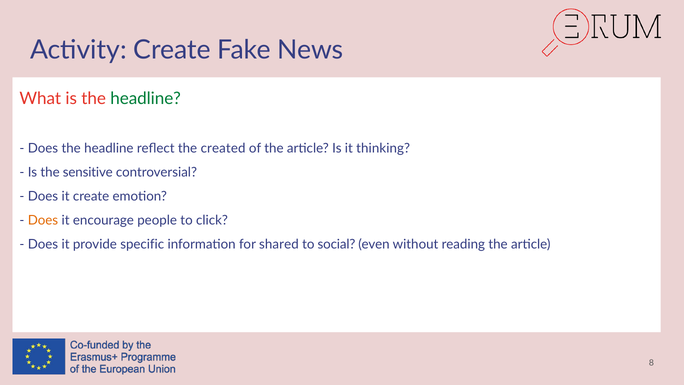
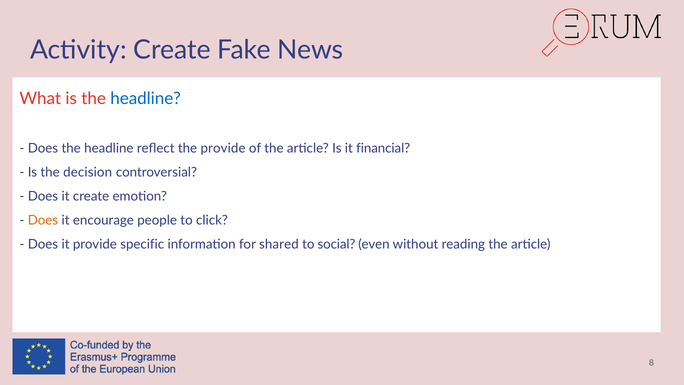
headline at (146, 99) colour: green -> blue
the created: created -> provide
thinking: thinking -> financial
sensitive: sensitive -> decision
